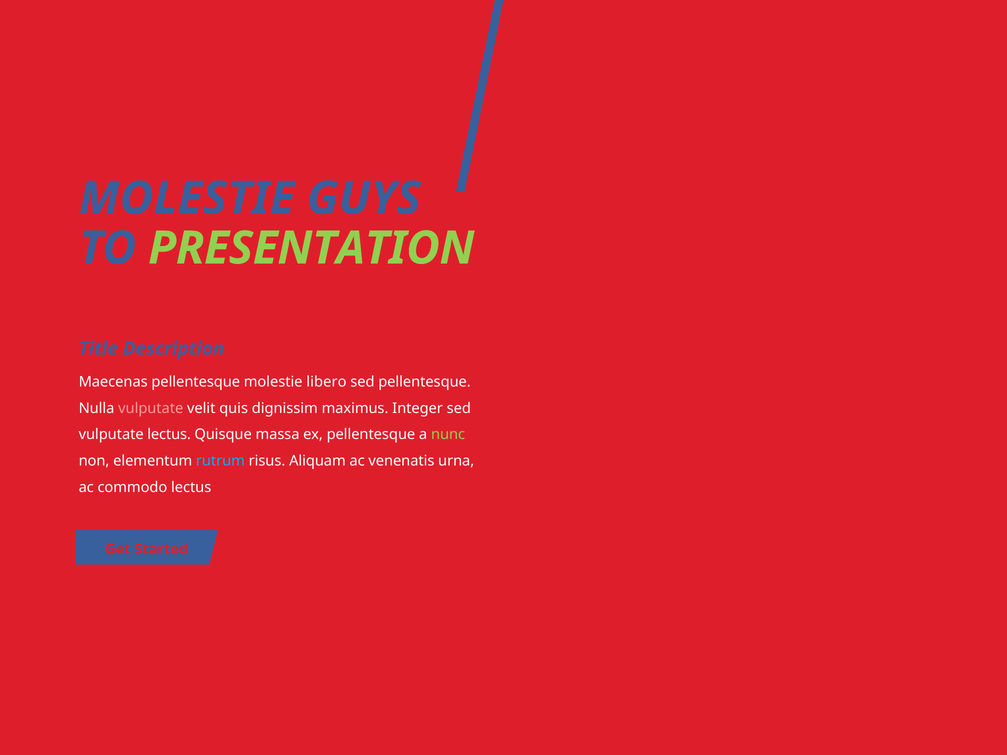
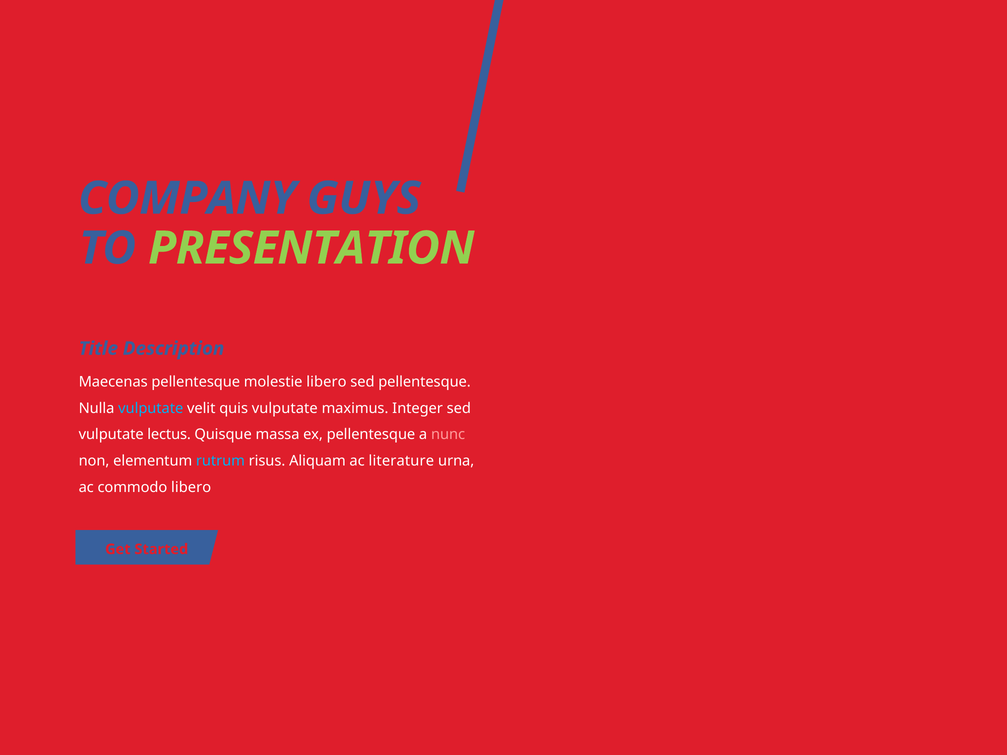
MOLESTIE at (187, 199): MOLESTIE -> COMPANY
vulputate at (151, 408) colour: pink -> light blue
quis dignissim: dignissim -> vulputate
nunc colour: light green -> pink
venenatis: venenatis -> literature
commodo lectus: lectus -> libero
